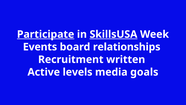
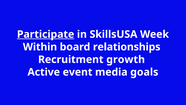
SkillsUSA underline: present -> none
Events: Events -> Within
written: written -> growth
levels: levels -> event
